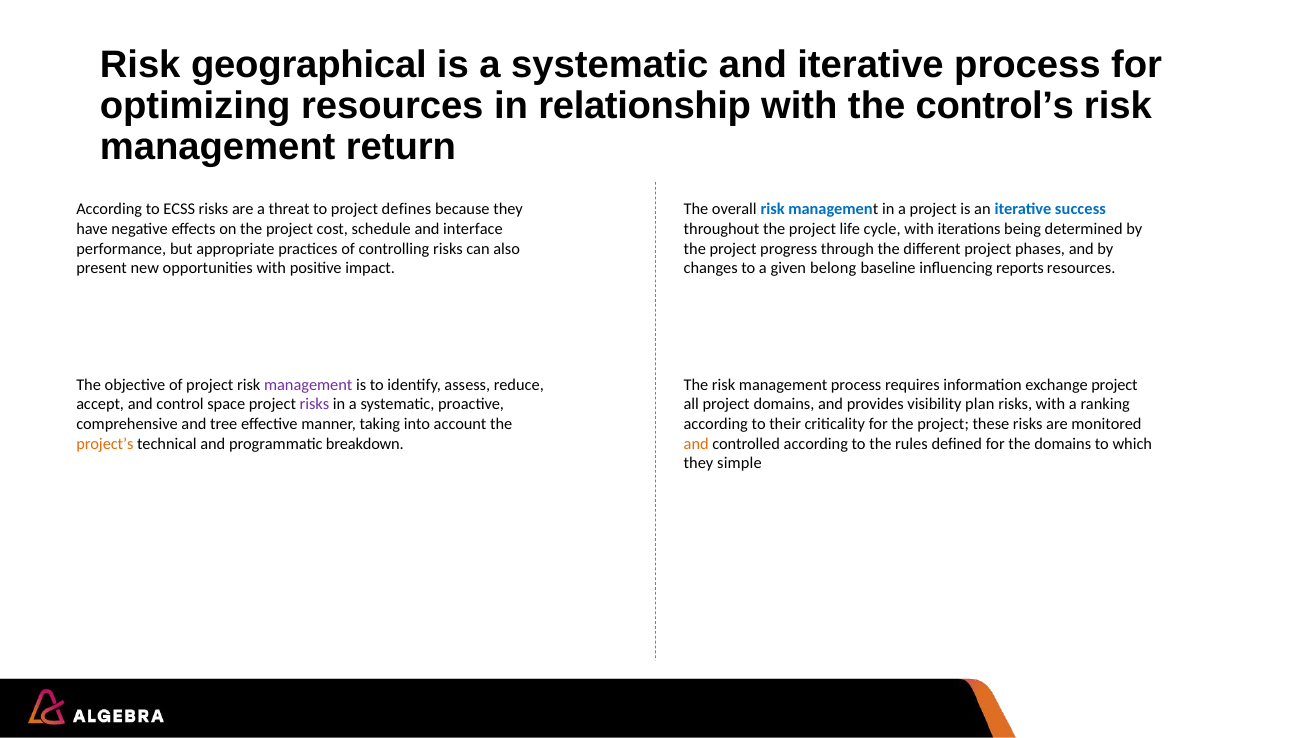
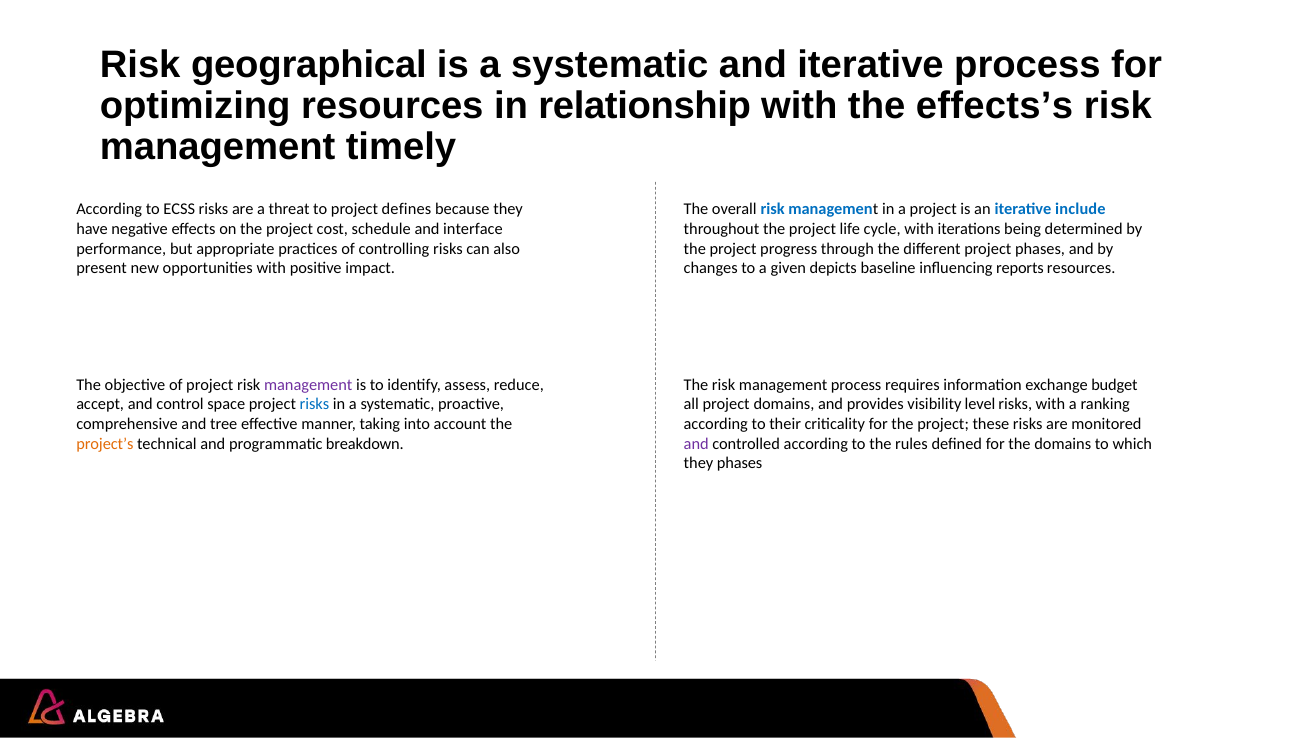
control’s: control’s -> effects’s
return: return -> timely
success: success -> include
belong: belong -> depicts
exchange project: project -> budget
risks at (314, 404) colour: purple -> blue
plan: plan -> level
and at (696, 443) colour: orange -> purple
they simple: simple -> phases
